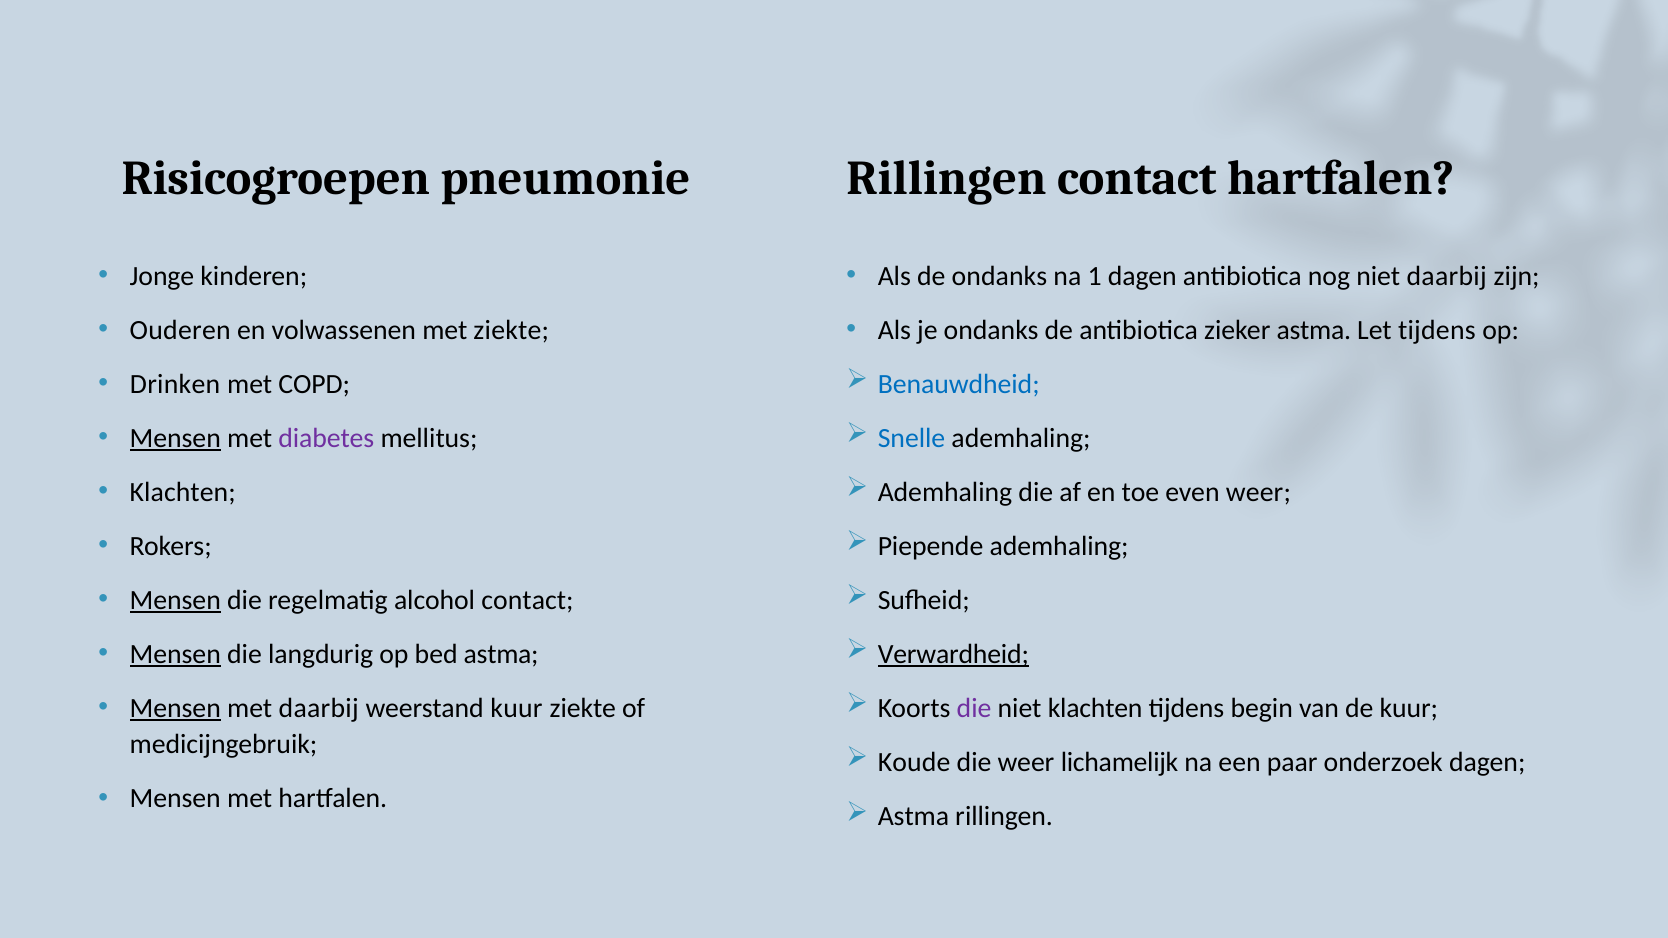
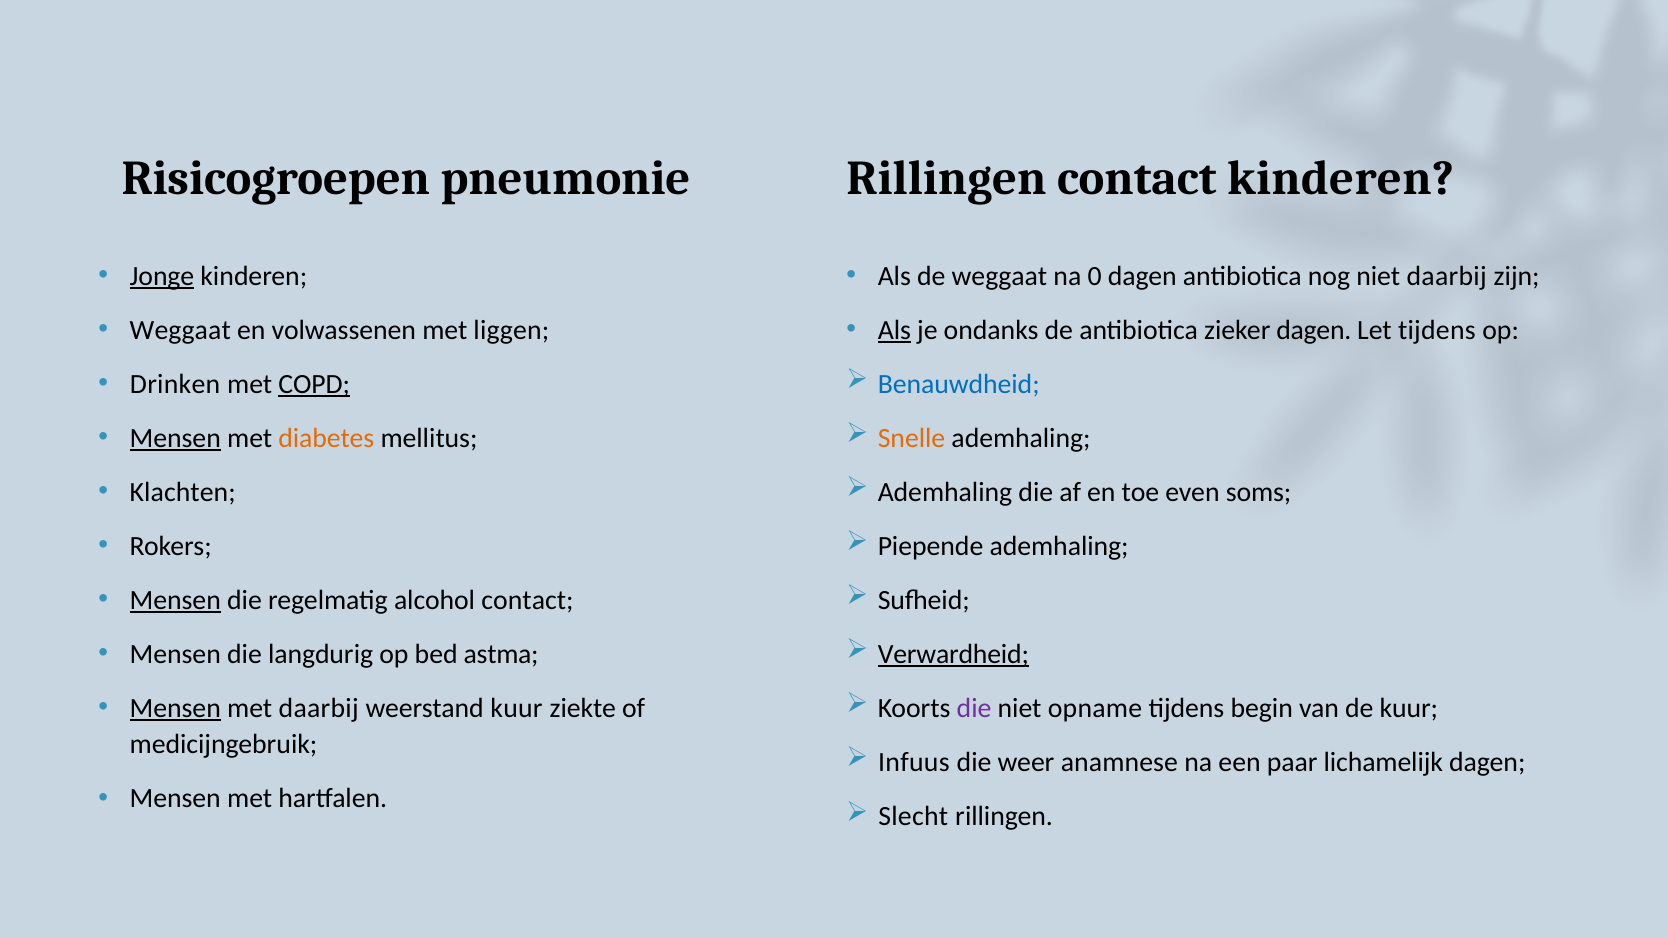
contact hartfalen: hartfalen -> kinderen
Jonge underline: none -> present
de ondanks: ondanks -> weggaat
1: 1 -> 0
Ouderen at (180, 330): Ouderen -> Weggaat
met ziekte: ziekte -> liggen
Als at (894, 330) underline: none -> present
zieker astma: astma -> dagen
COPD underline: none -> present
diabetes colour: purple -> orange
Snelle colour: blue -> orange
even weer: weer -> soms
Mensen at (175, 654) underline: present -> none
niet klachten: klachten -> opname
Koude: Koude -> Infuus
lichamelijk: lichamelijk -> anamnese
onderzoek: onderzoek -> lichamelijk
Astma at (913, 817): Astma -> Slecht
